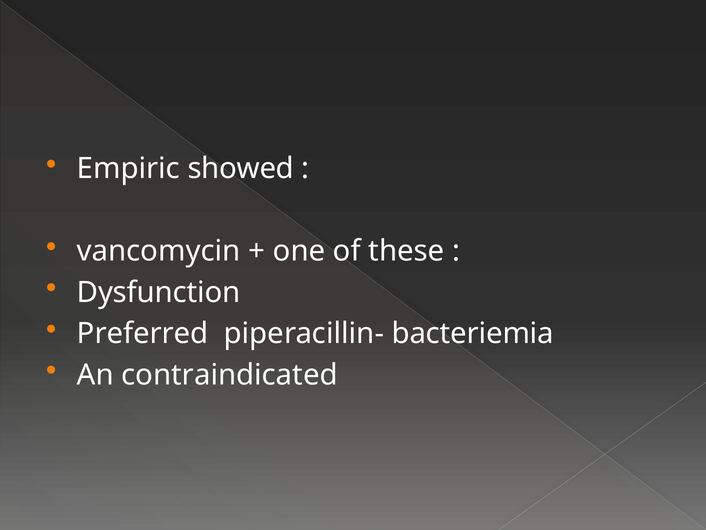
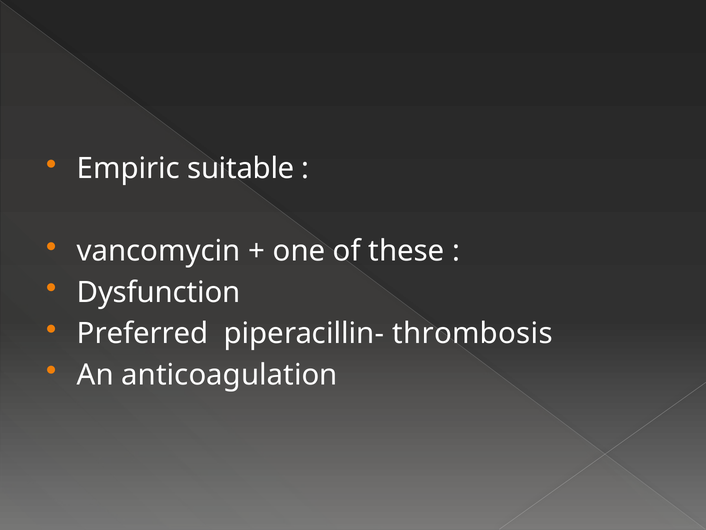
showed: showed -> suitable
bacteriemia: bacteriemia -> thrombosis
contraindicated: contraindicated -> anticoagulation
